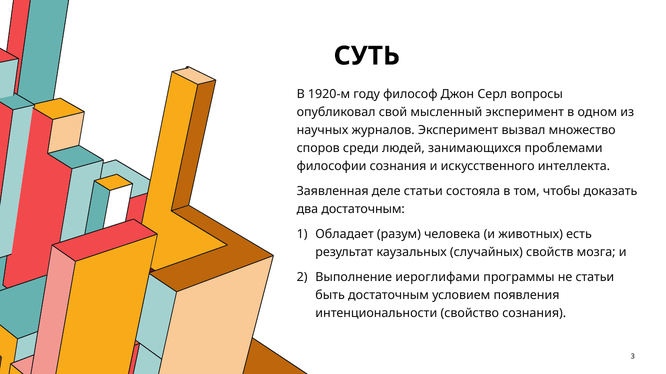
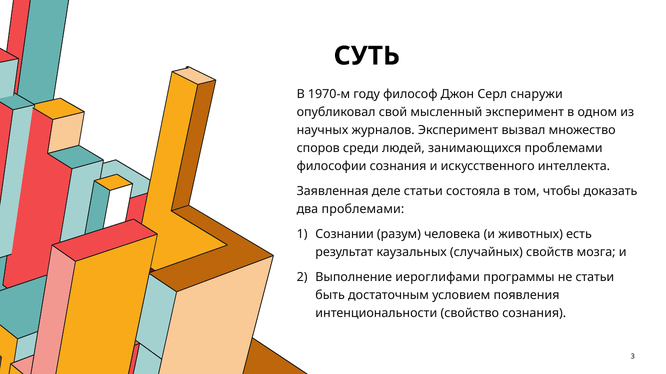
1920-м: 1920-м -> 1970-м
вопросы: вопросы -> снаружи
два достаточным: достаточным -> проблемами
Обладает: Обладает -> Сознании
